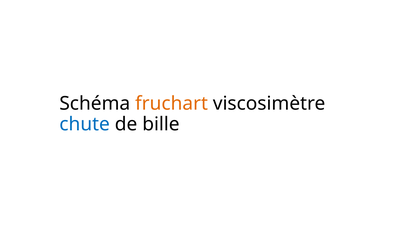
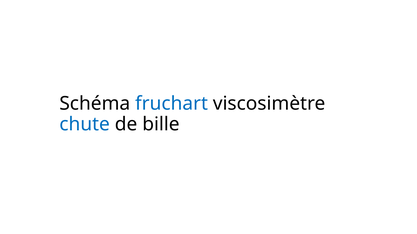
fruchart colour: orange -> blue
